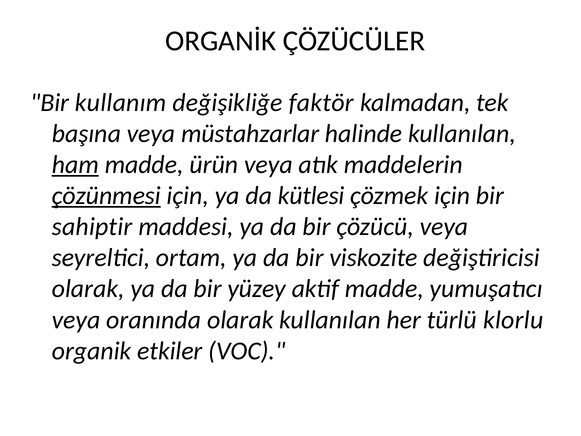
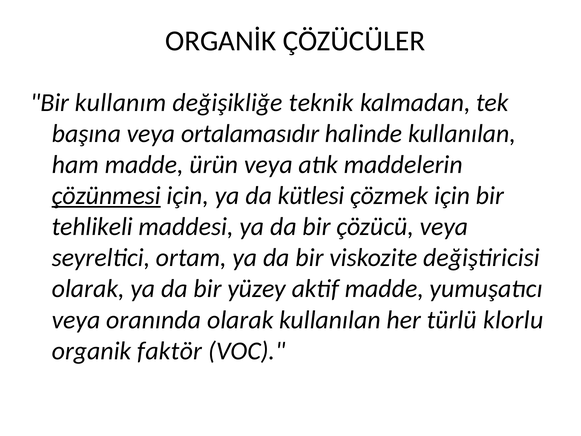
faktör: faktör -> teknik
müstahzarlar: müstahzarlar -> ortalamasıdır
ham underline: present -> none
sahiptir: sahiptir -> tehlikeli
etkiler: etkiler -> faktör
